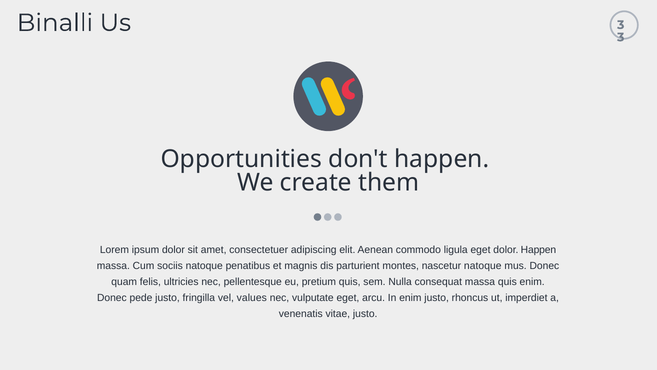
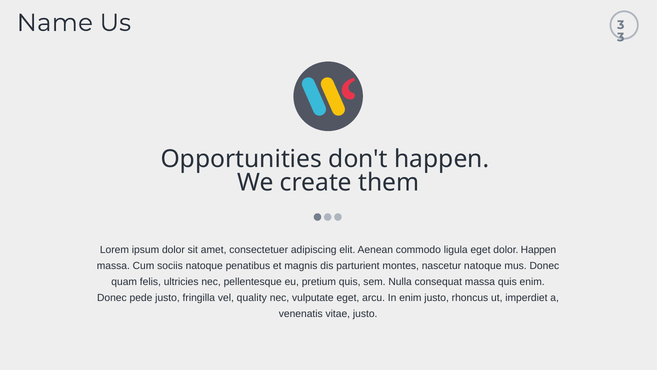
Binalli: Binalli -> Name
values: values -> quality
